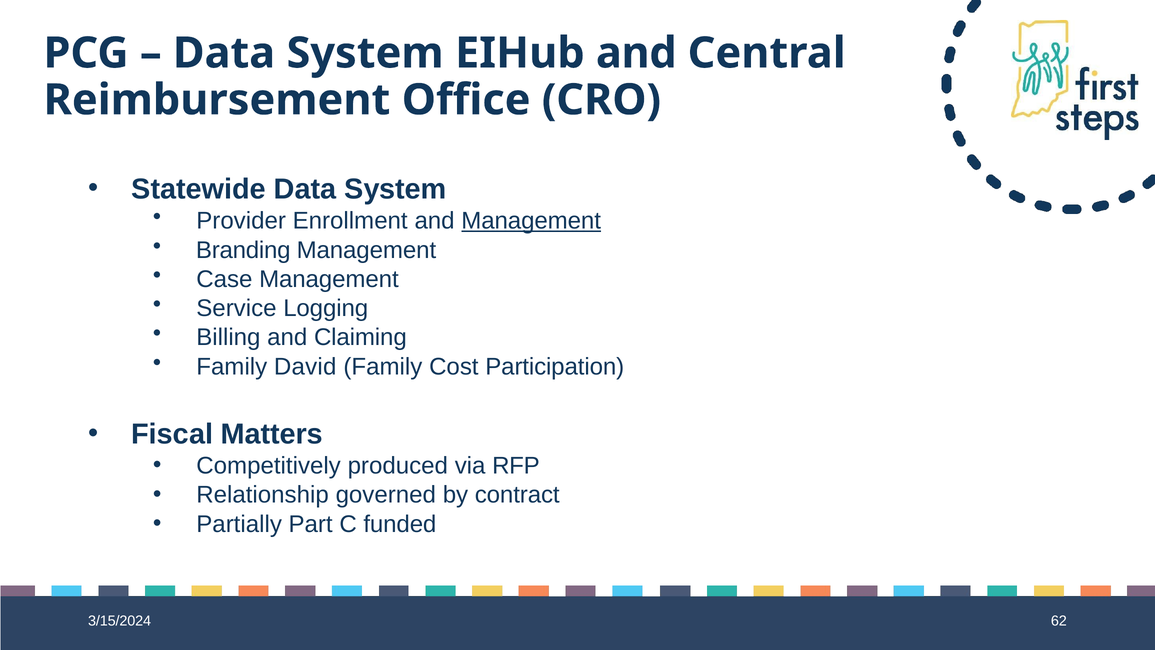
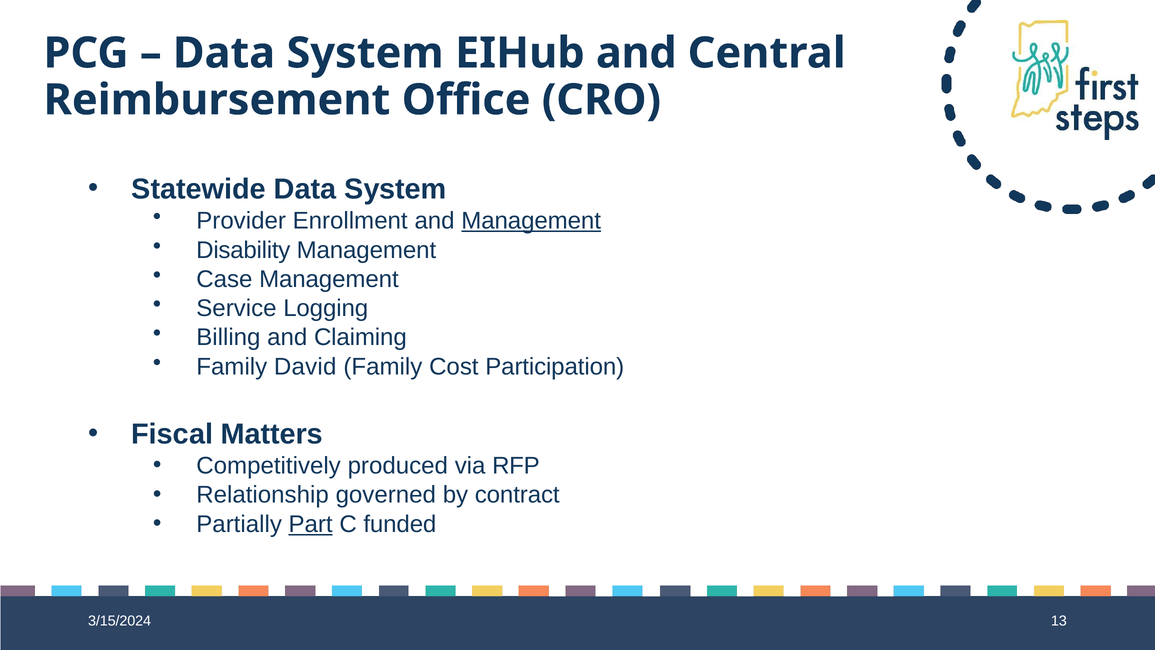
Branding: Branding -> Disability
Part underline: none -> present
62: 62 -> 13
